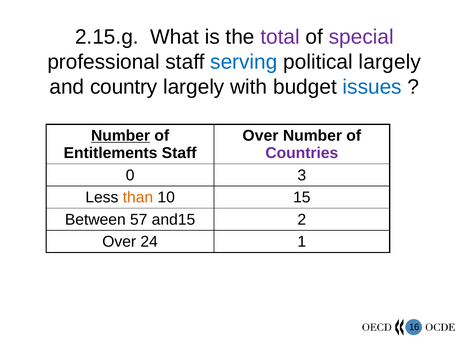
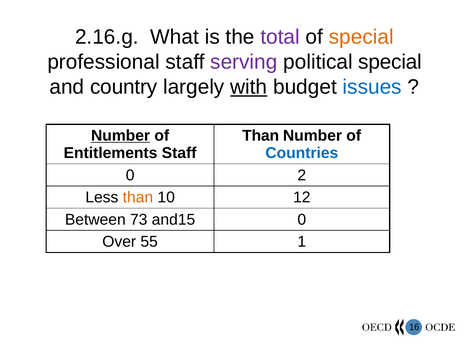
2.15.g: 2.15.g -> 2.16.g
special at (361, 37) colour: purple -> orange
serving colour: blue -> purple
political largely: largely -> special
with underline: none -> present
Over at (260, 136): Over -> Than
Countries colour: purple -> blue
3: 3 -> 2
15: 15 -> 12
57: 57 -> 73
and15 2: 2 -> 0
24: 24 -> 55
